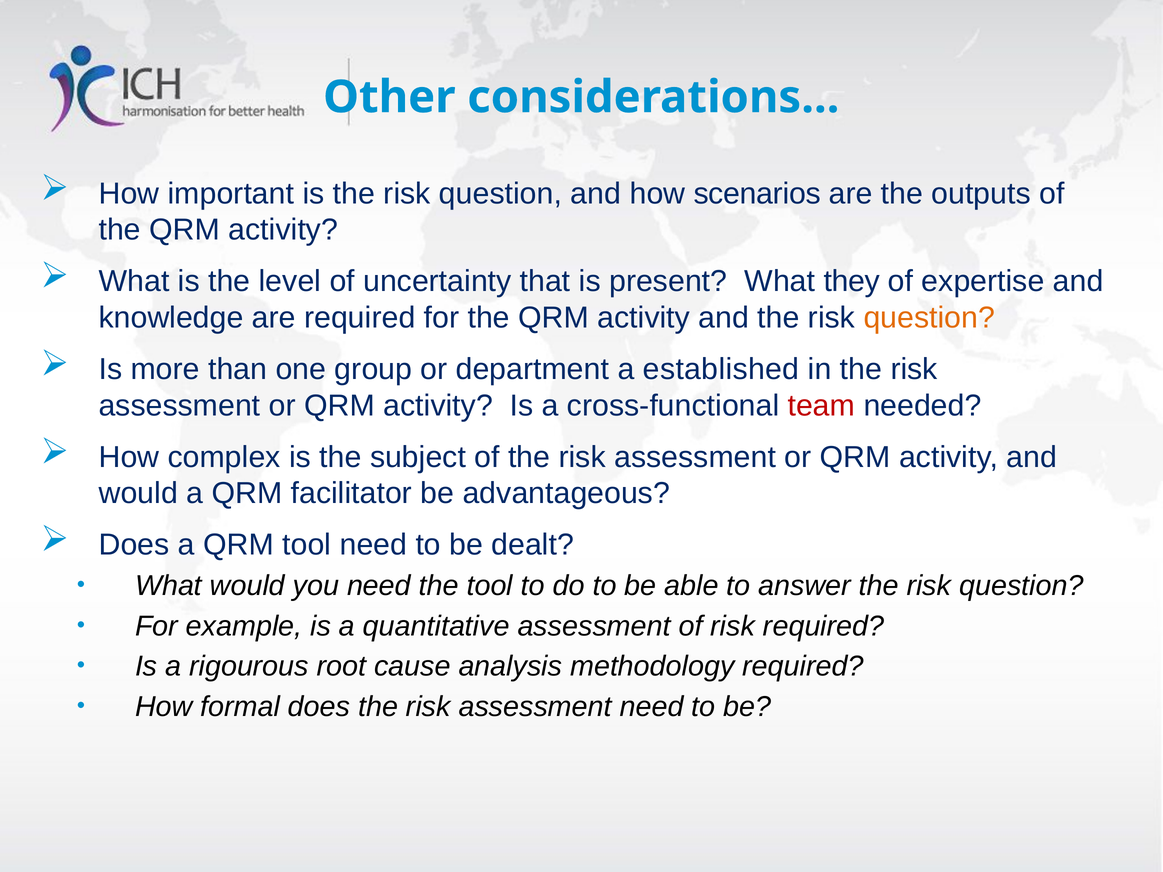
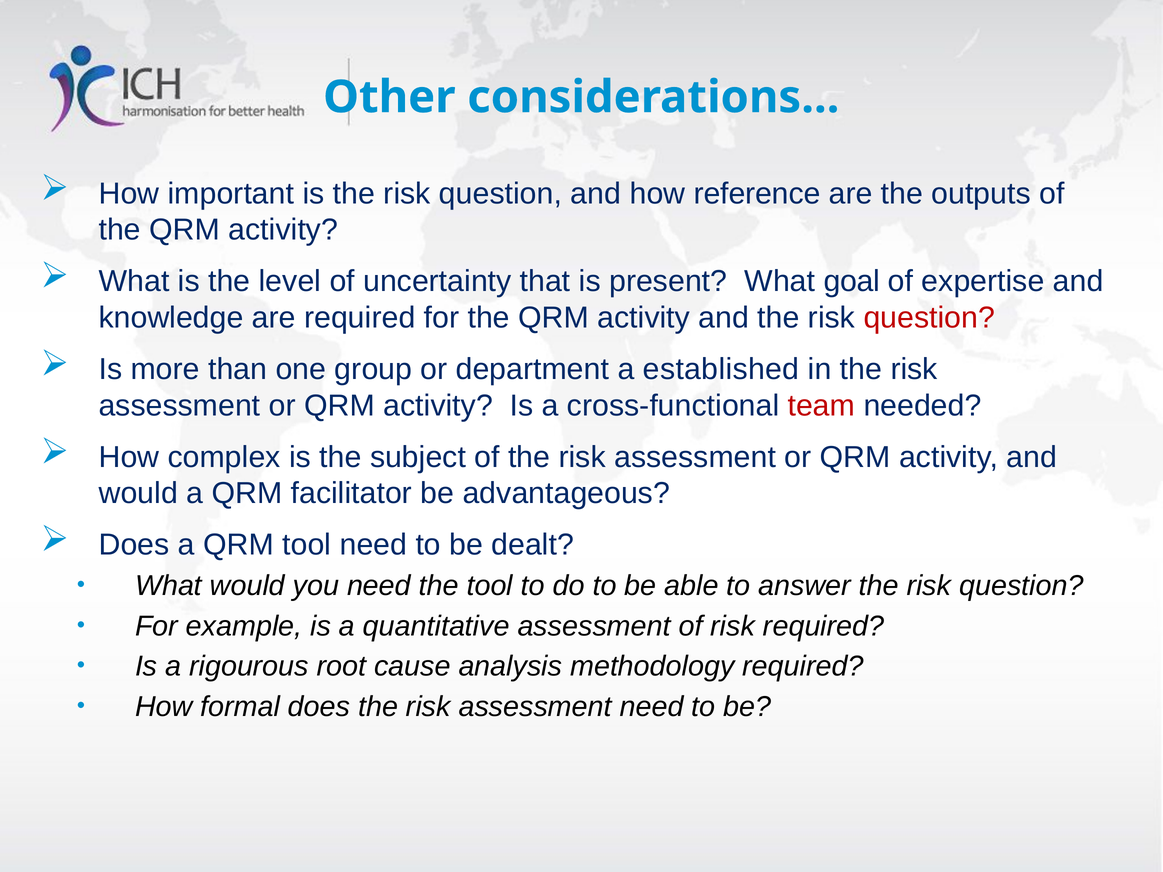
scenarios: scenarios -> reference
they: they -> goal
question at (929, 318) colour: orange -> red
